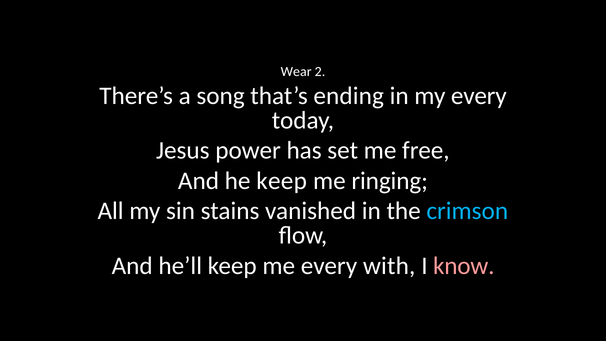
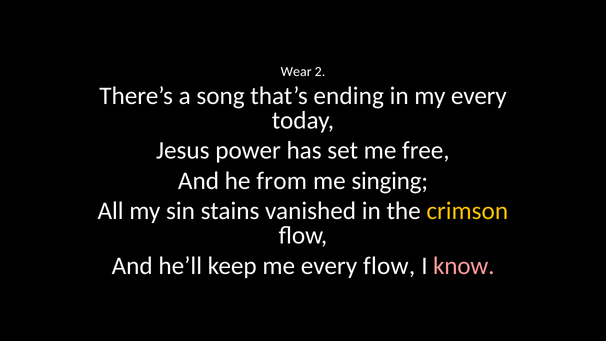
he keep: keep -> from
ringing: ringing -> singing
crimson colour: light blue -> yellow
every with: with -> flow
